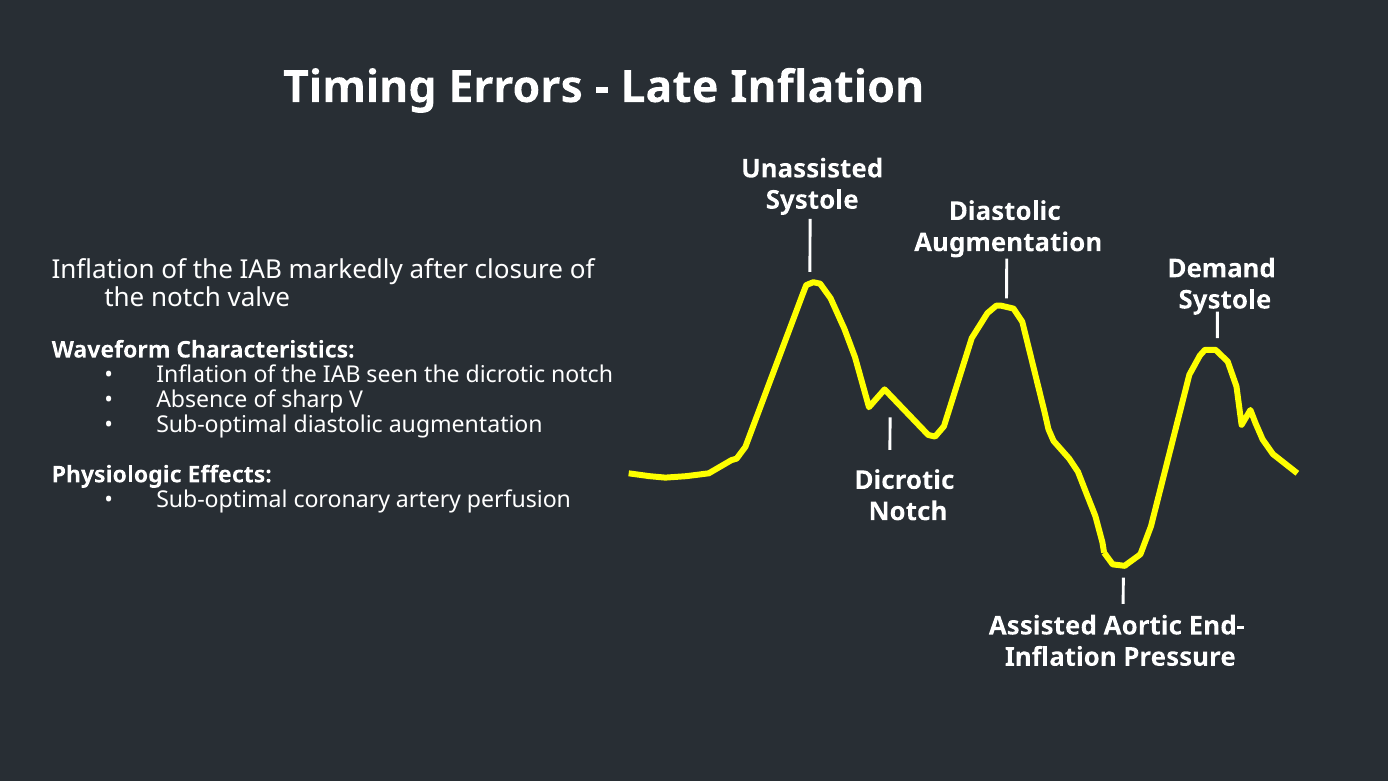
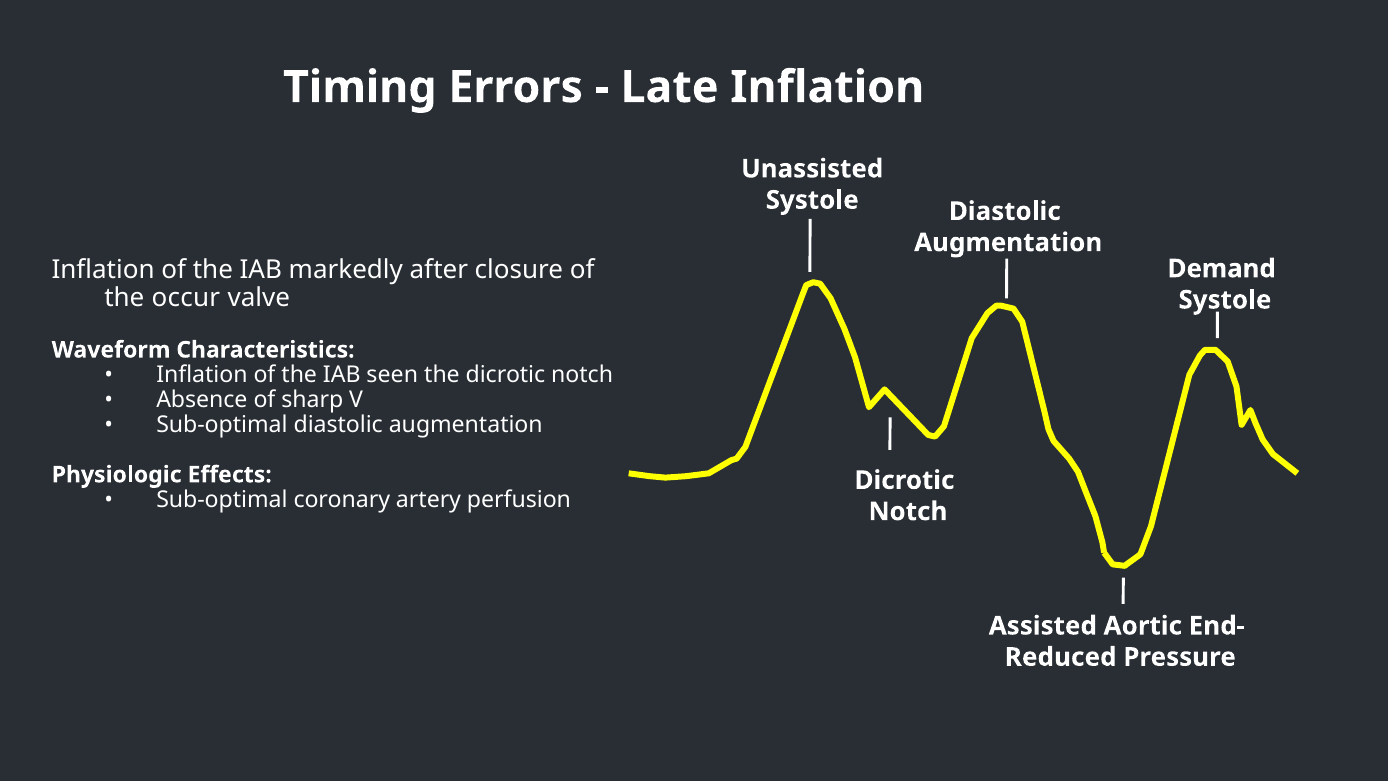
the notch: notch -> occur
Inflation at (1061, 657): Inflation -> Reduced
